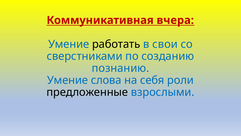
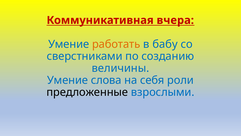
работать colour: black -> orange
свои: свои -> бабу
познанию: познанию -> величины
